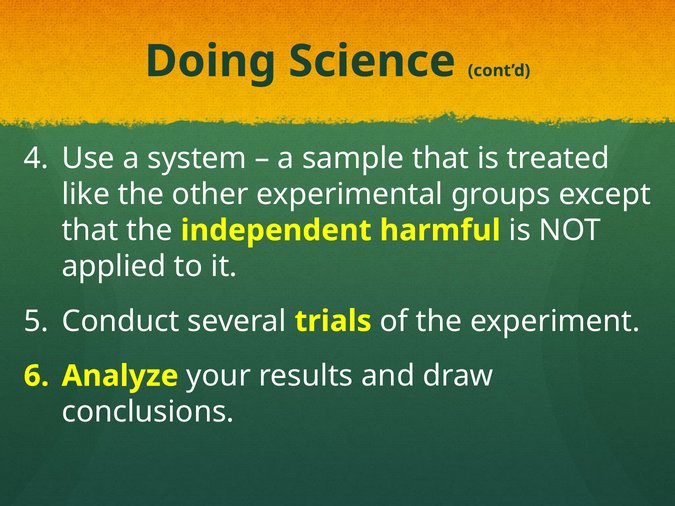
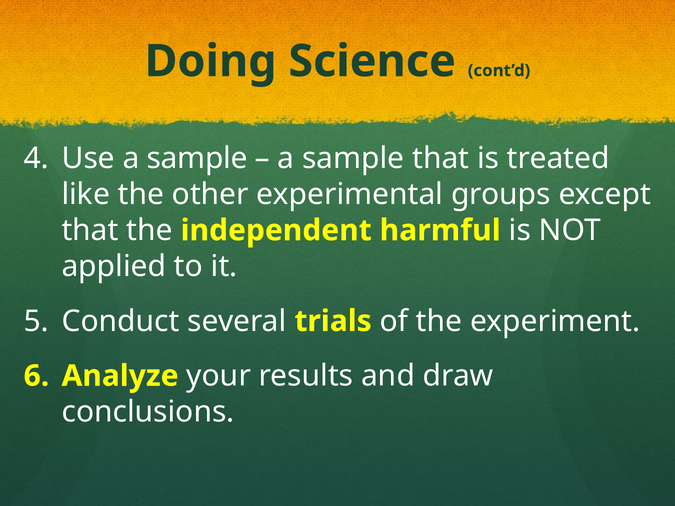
Use a system: system -> sample
